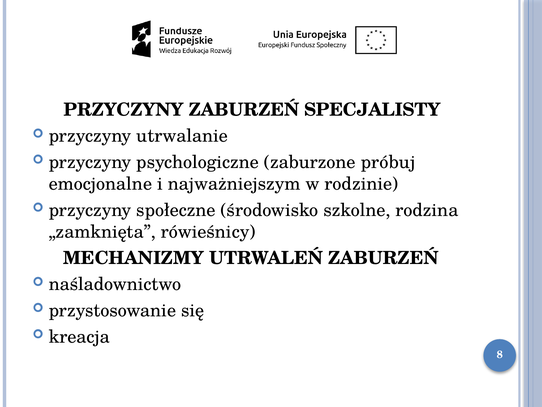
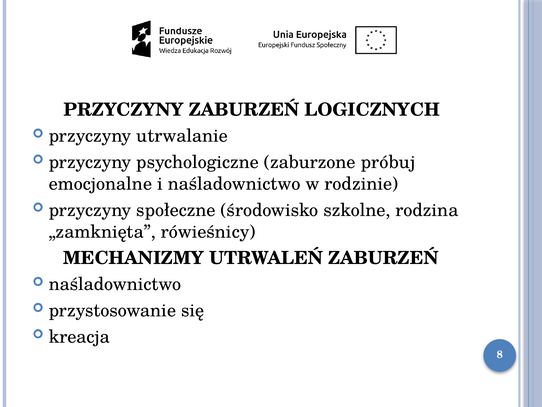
SPECJALISTY: SPECJALISTY -> LOGICZNYCH
i najważniejszym: najważniejszym -> naśladownictwo
